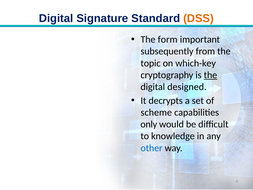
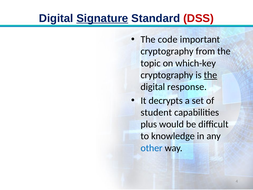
Signature underline: none -> present
DSS colour: orange -> red
form: form -> code
subsequently at (167, 51): subsequently -> cryptography
designed: designed -> response
scheme: scheme -> student
only: only -> plus
